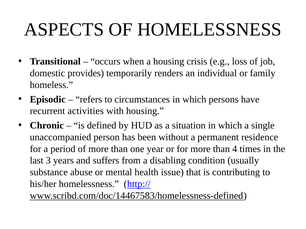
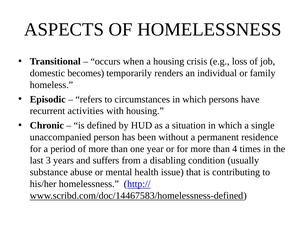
provides: provides -> becomes
